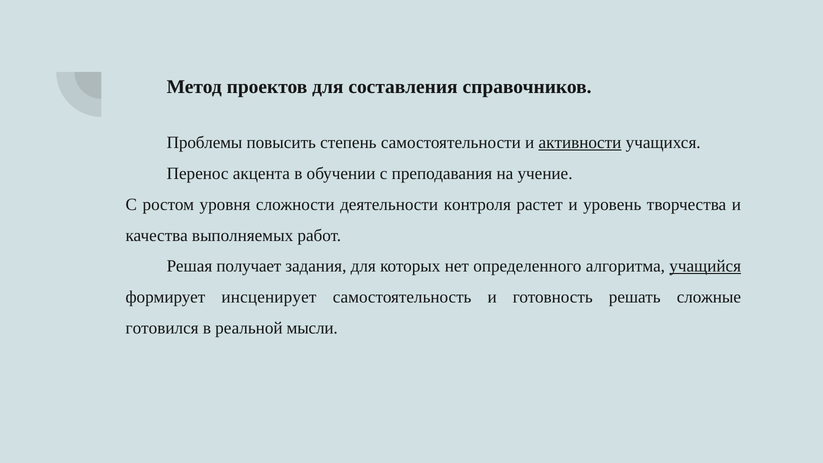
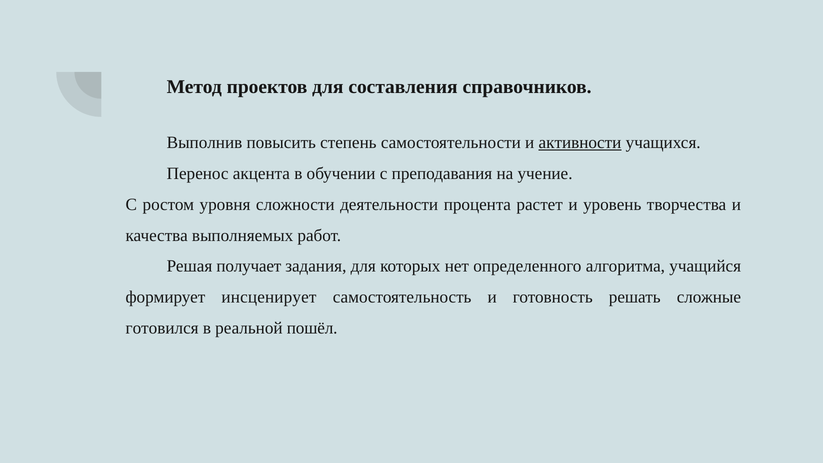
Проблемы: Проблемы -> Выполнив
контроля: контроля -> процента
учащийся underline: present -> none
мысли: мысли -> пошёл
